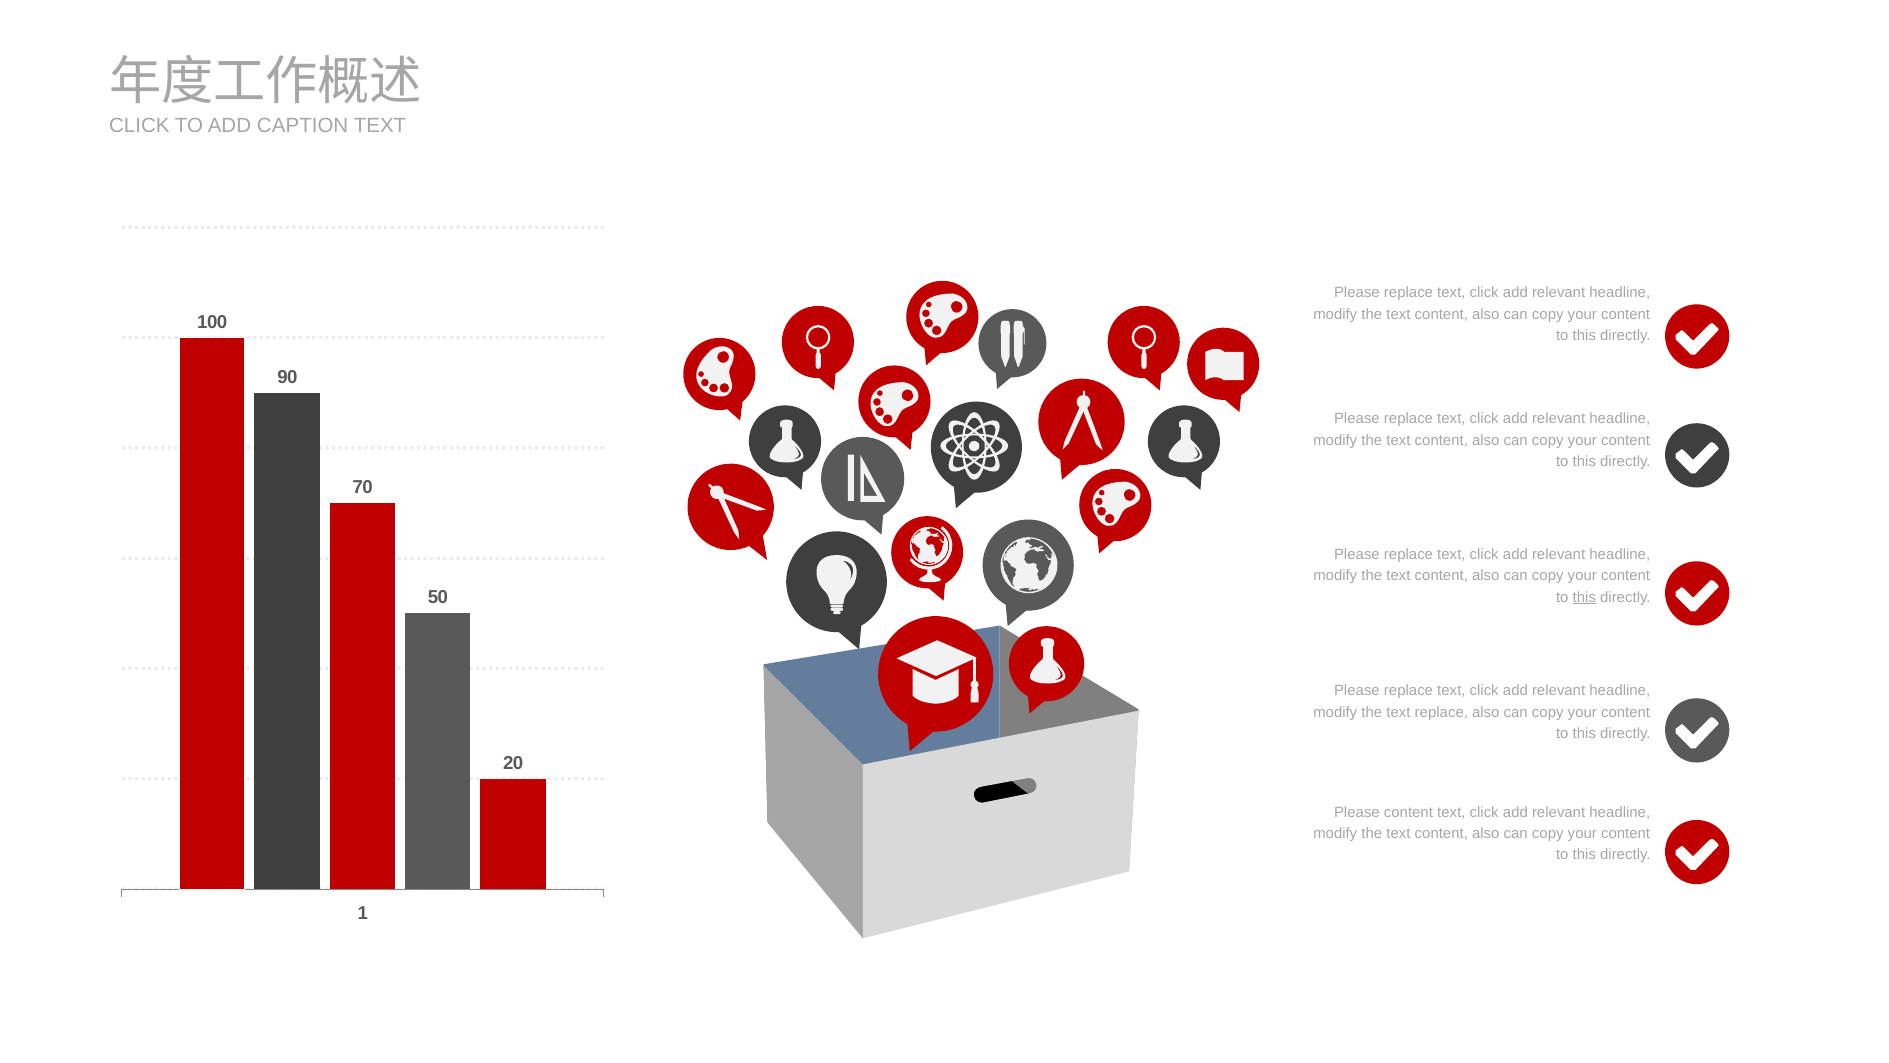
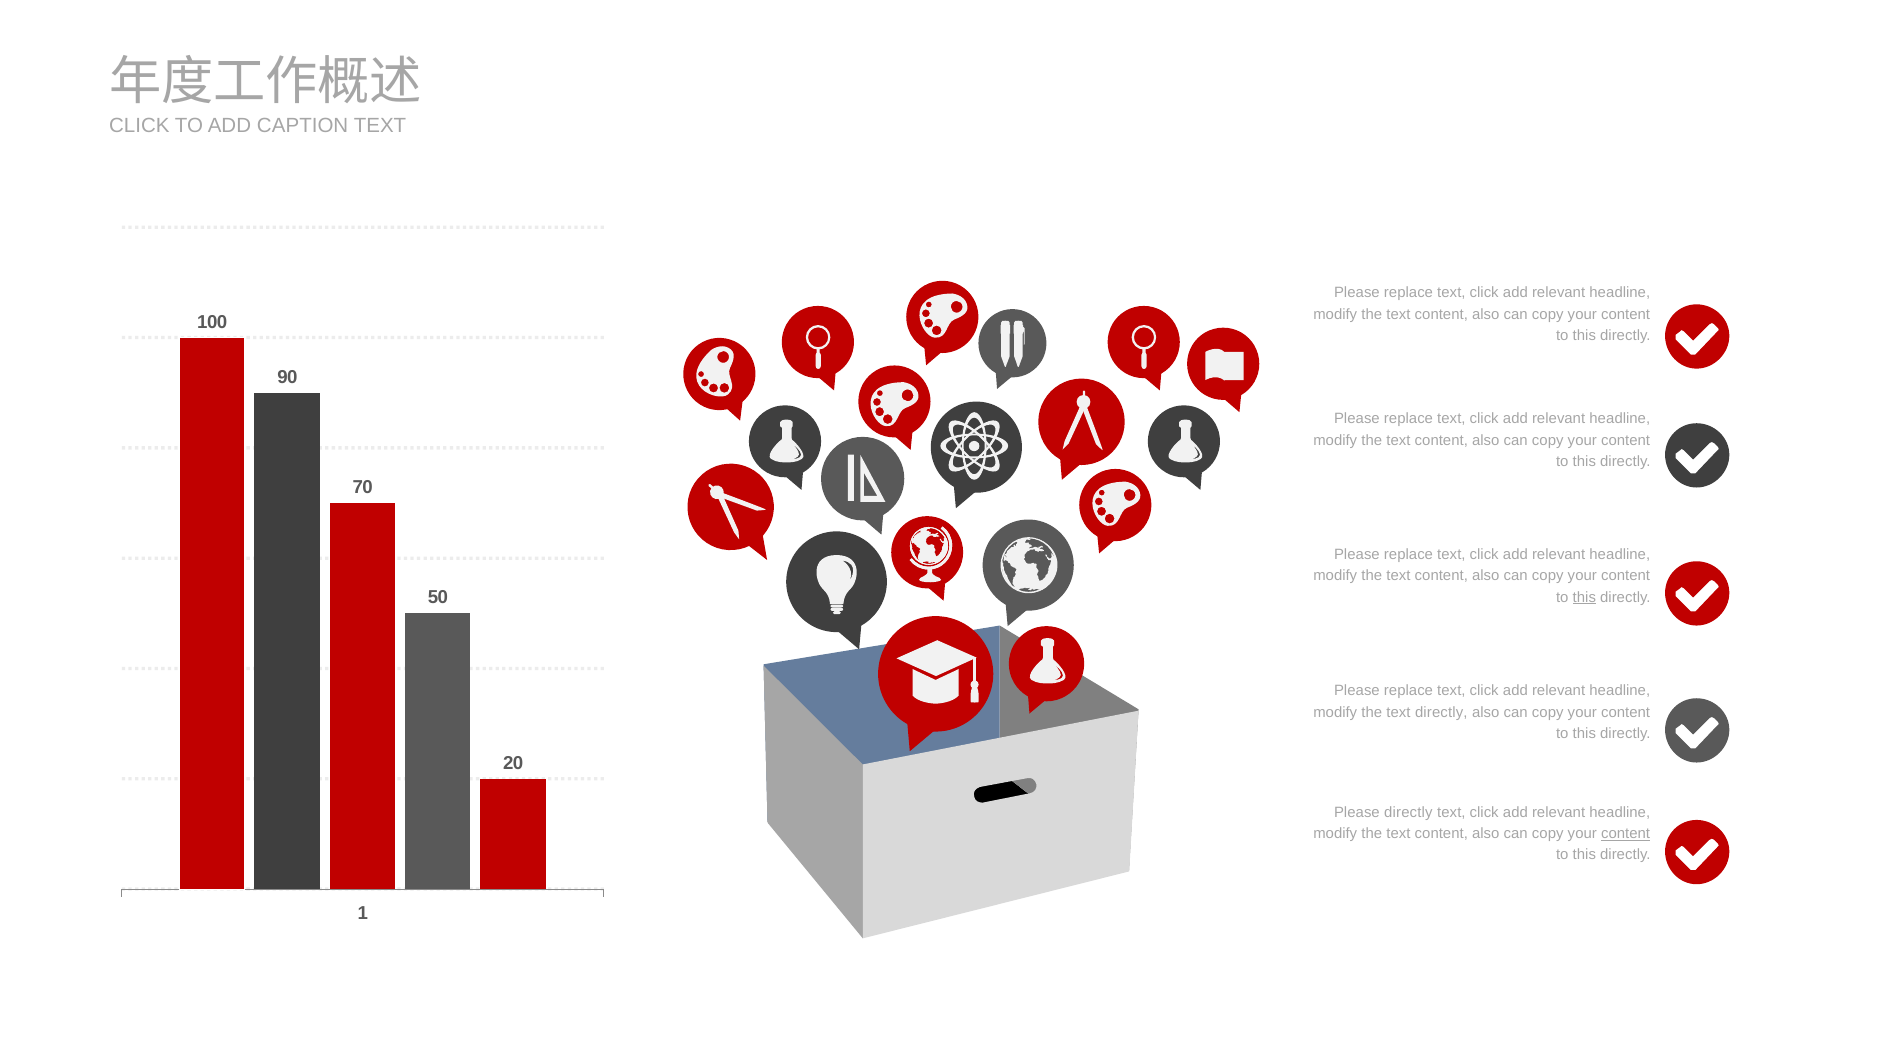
text replace: replace -> directly
Please content: content -> directly
content at (1626, 833) underline: none -> present
